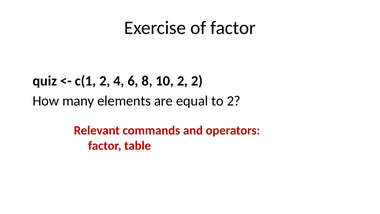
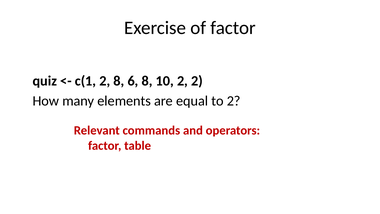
2 4: 4 -> 8
